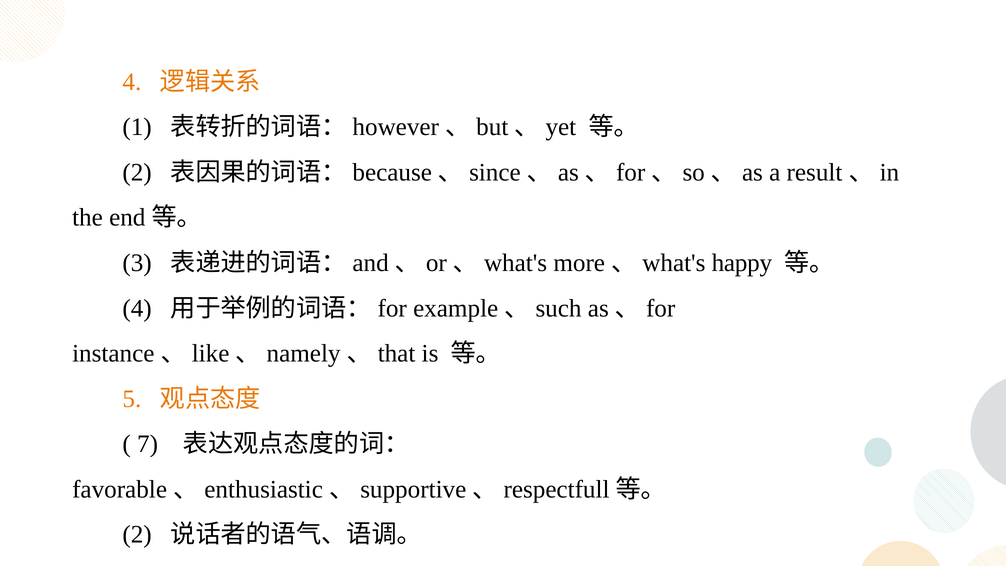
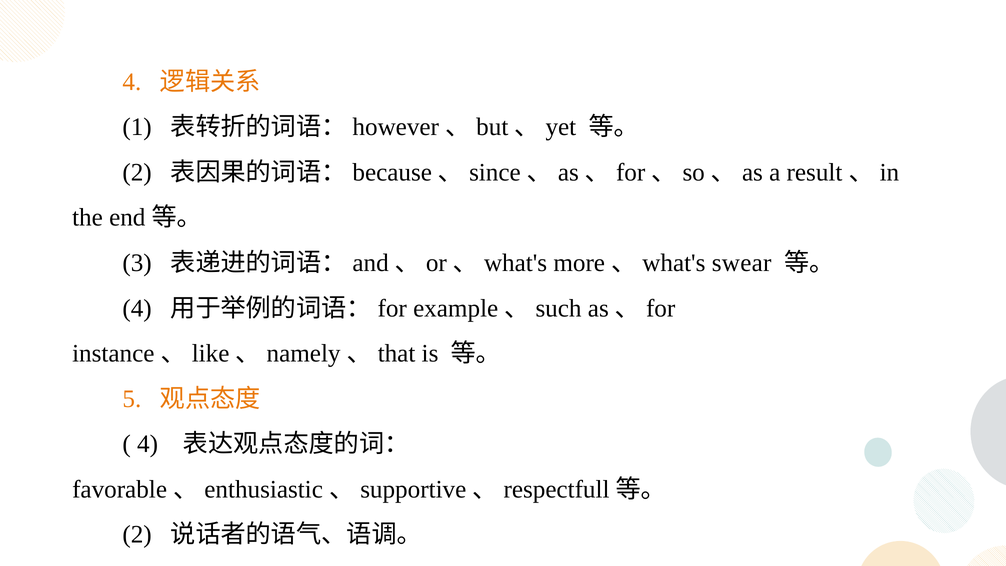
happy: happy -> swear
7 at (148, 444): 7 -> 4
